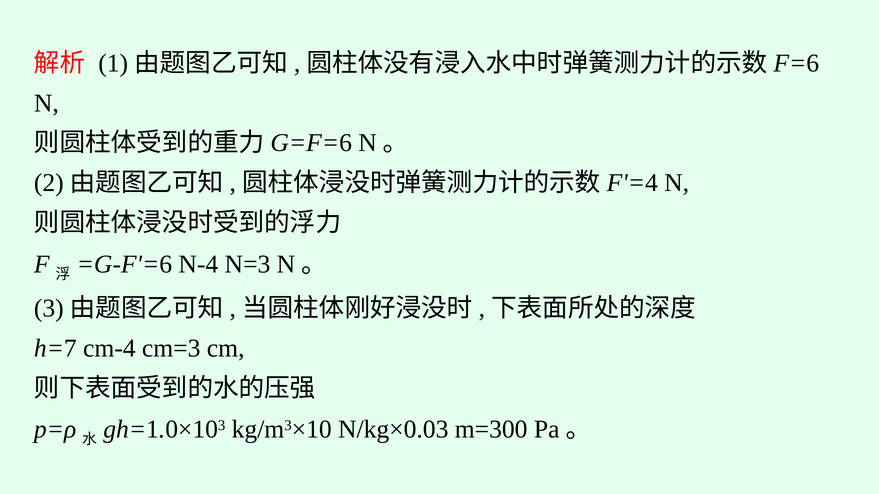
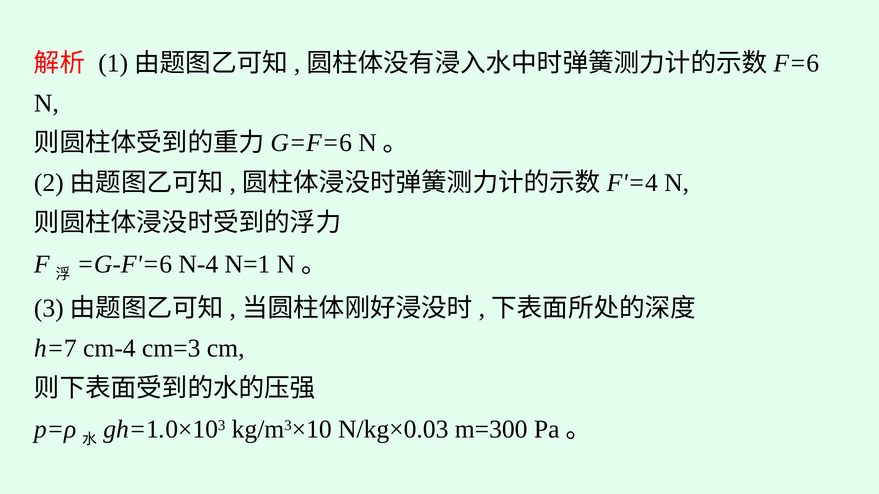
N=3: N=3 -> N=1
